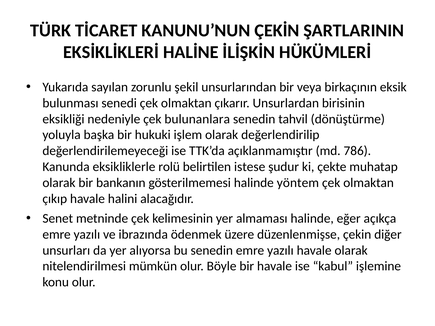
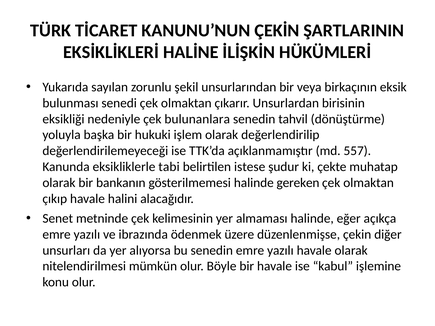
786: 786 -> 557
rolü: rolü -> tabi
yöntem: yöntem -> gereken
